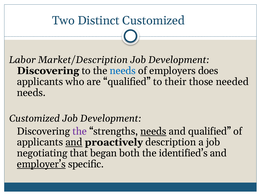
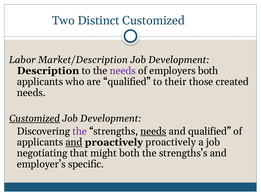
Discovering at (48, 71): Discovering -> Description
needs at (123, 71) colour: blue -> purple
employers does: does -> both
needed: needed -> created
Customized at (35, 118) underline: none -> present
proactively description: description -> proactively
began: began -> might
identified’s: identified’s -> strengths’s
employer’s underline: present -> none
